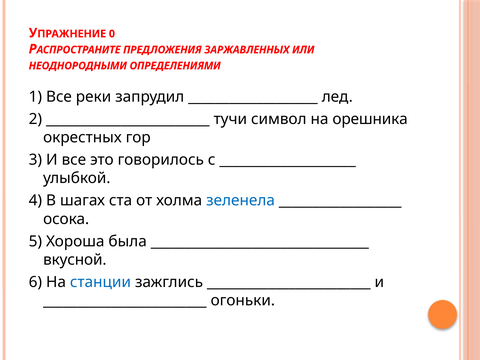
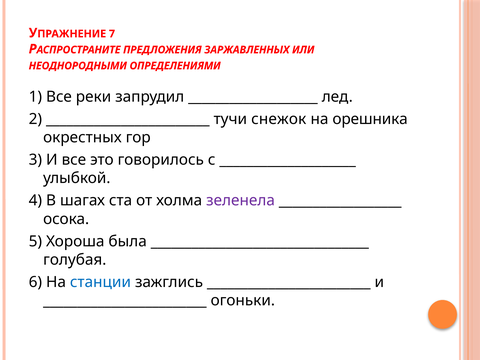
0: 0 -> 7
символ: символ -> снежок
зеленела colour: blue -> purple
вкусной: вкусной -> голубая
